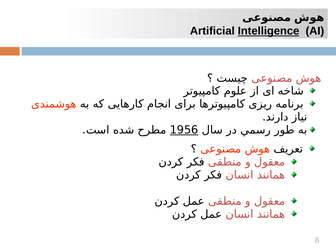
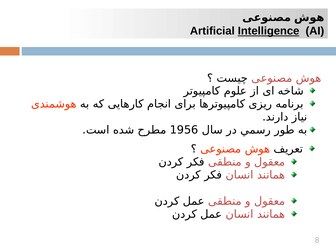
1956 underline: present -> none
